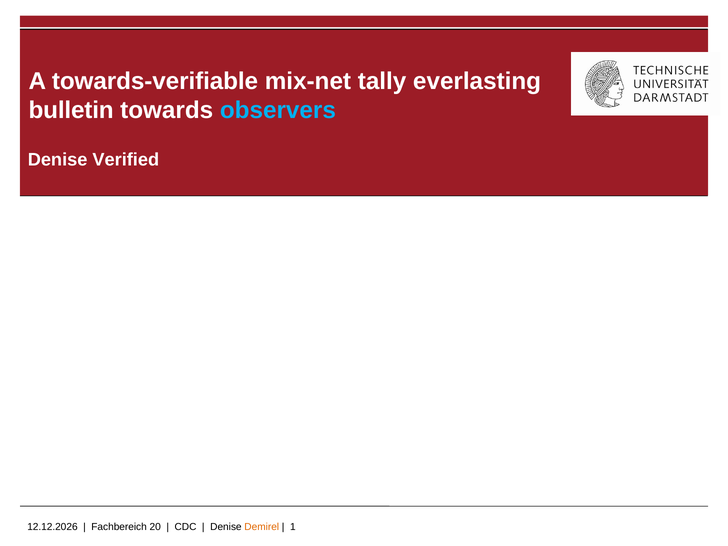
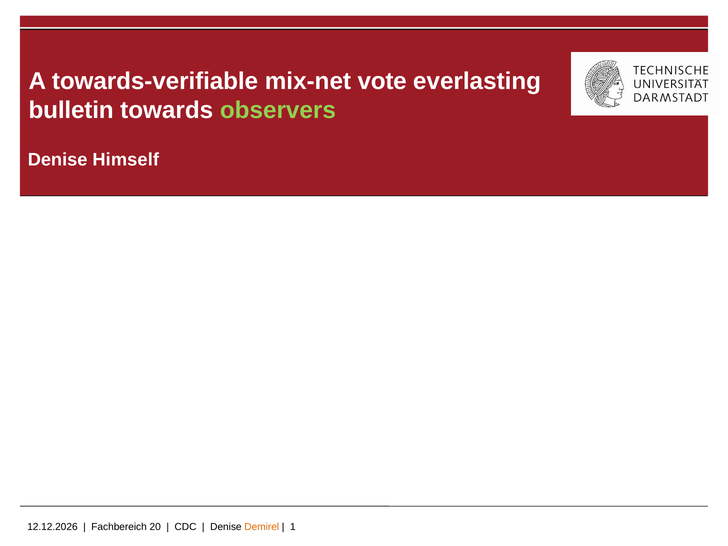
tally: tally -> vote
observers colour: light blue -> light green
Verified: Verified -> Himself
